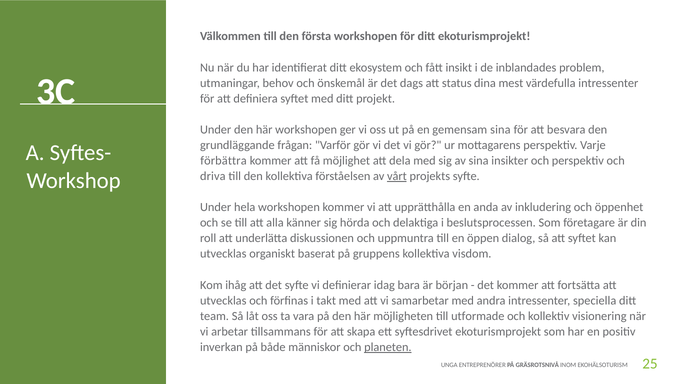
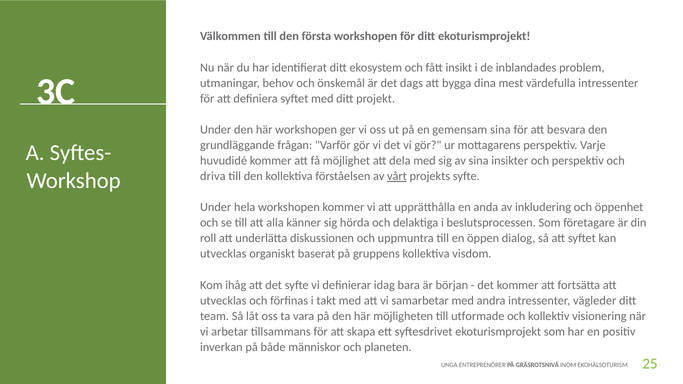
status: status -> bygga
förbättra: förbättra -> huvudidé
speciella: speciella -> vägleder
planeten underline: present -> none
